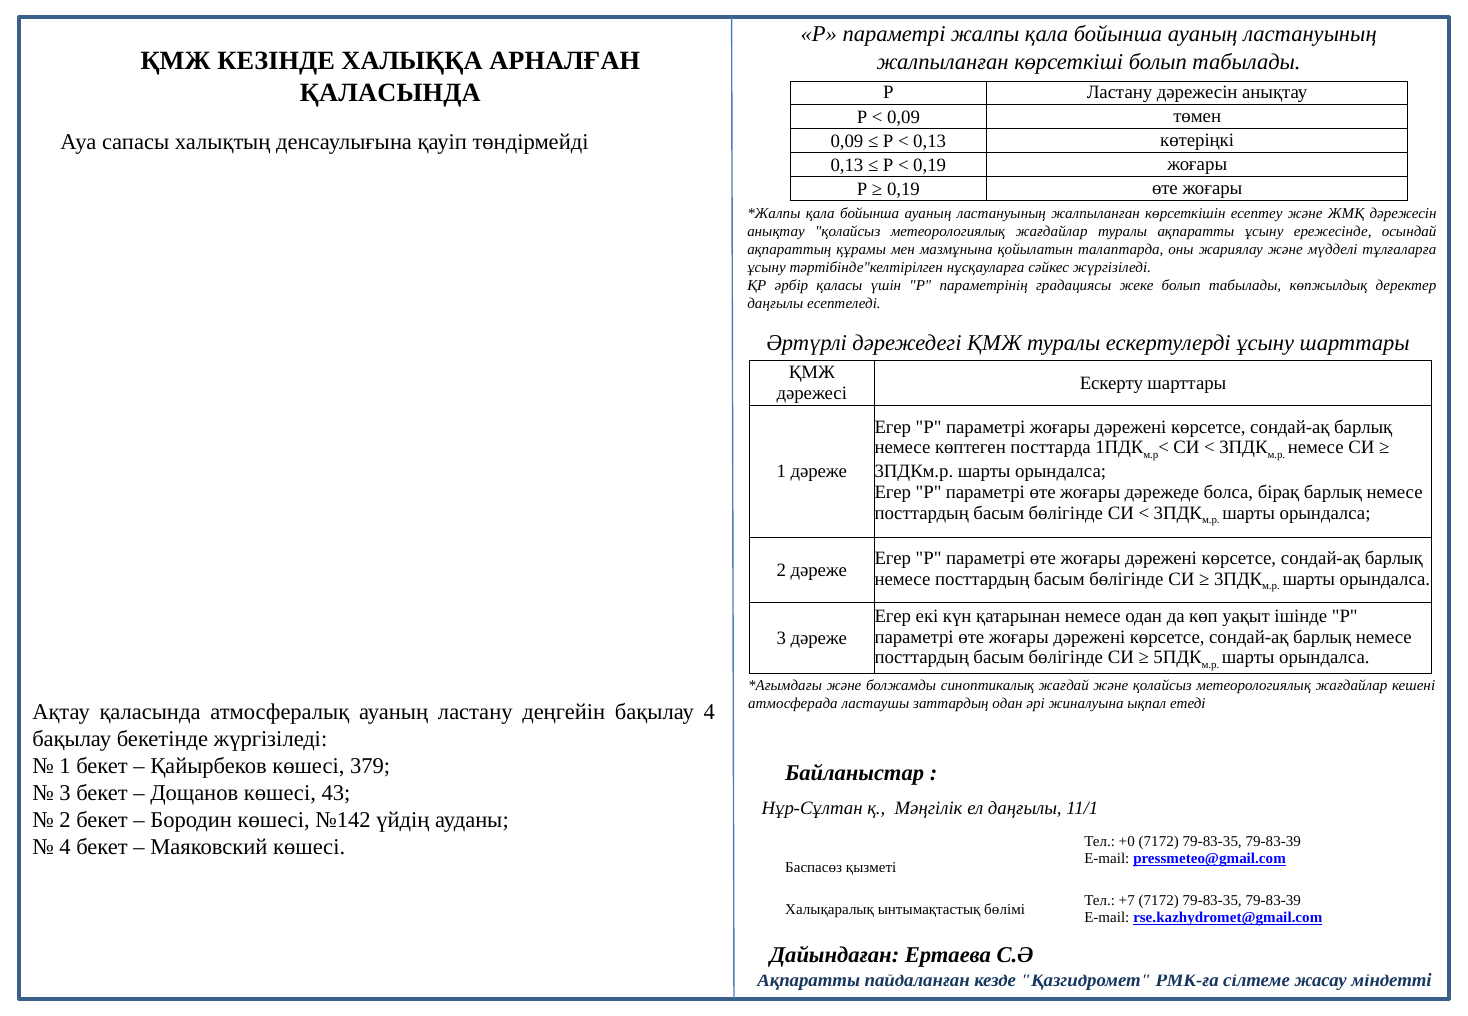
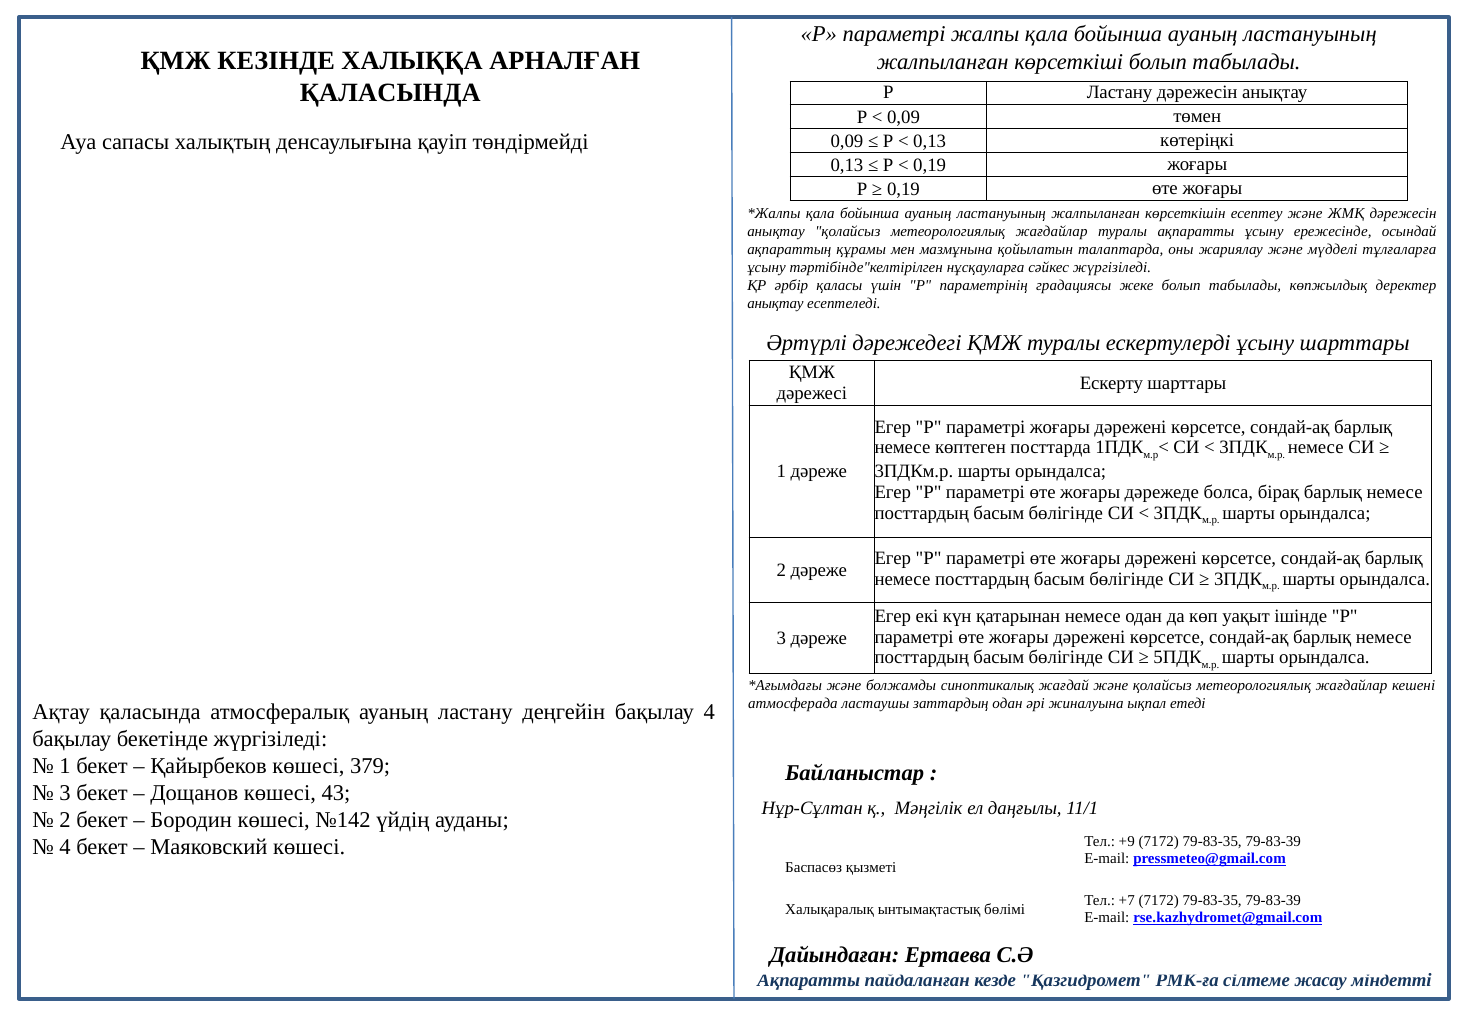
даңғылы at (775, 304): даңғылы -> анықтау
+0: +0 -> +9
